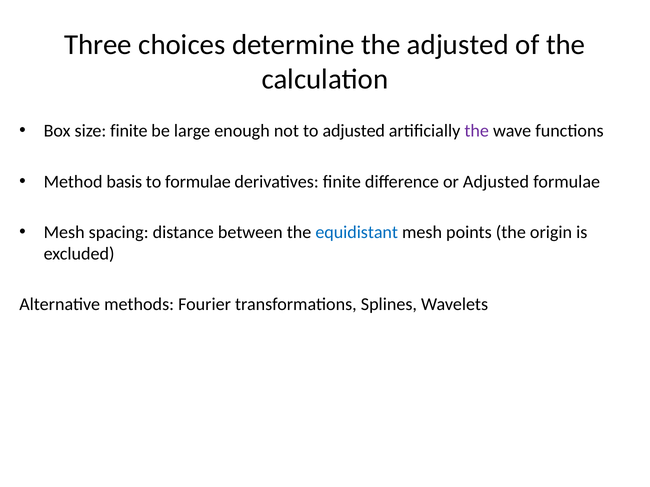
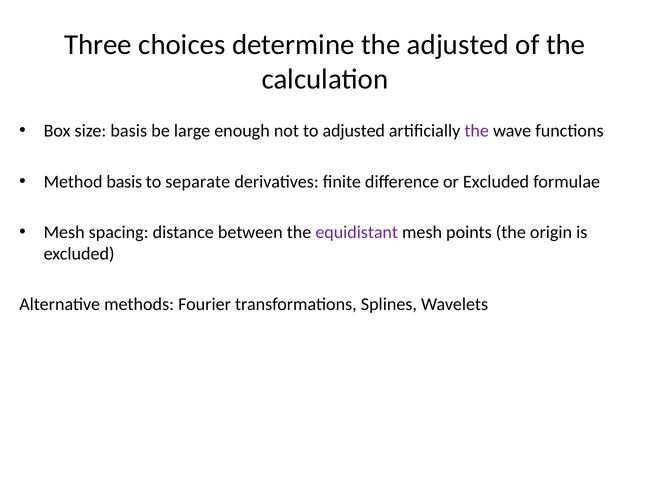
size finite: finite -> basis
to formulae: formulae -> separate
or Adjusted: Adjusted -> Excluded
equidistant colour: blue -> purple
